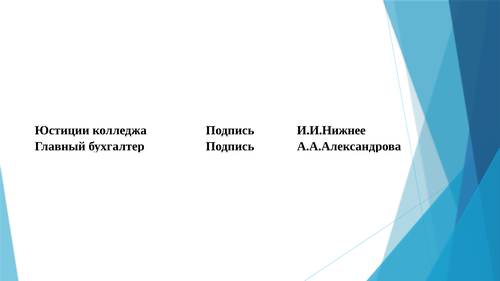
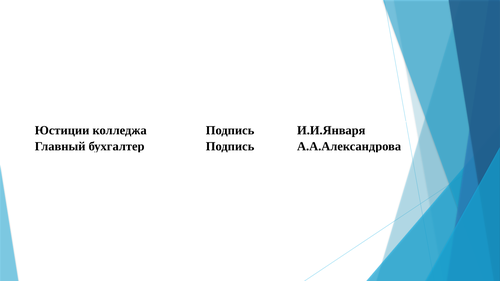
И.И.Нижнее: И.И.Нижнее -> И.И.Января
